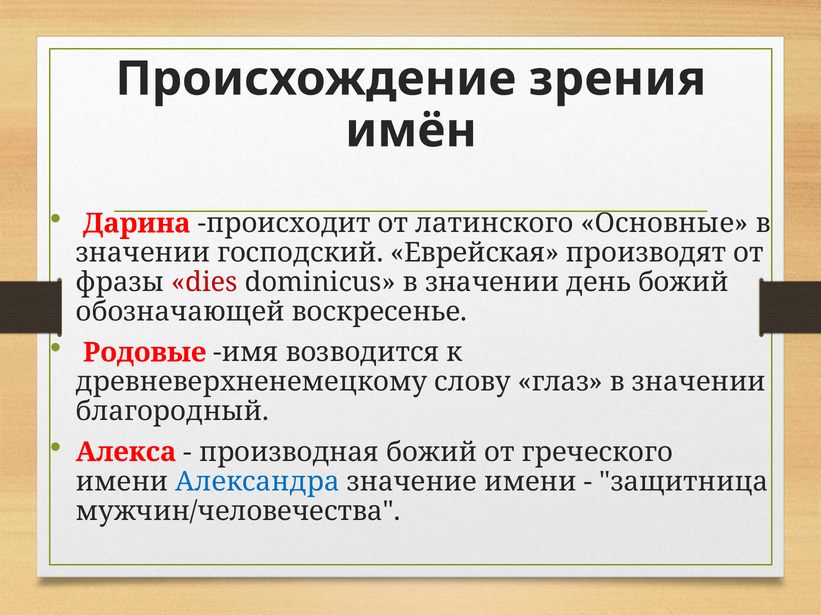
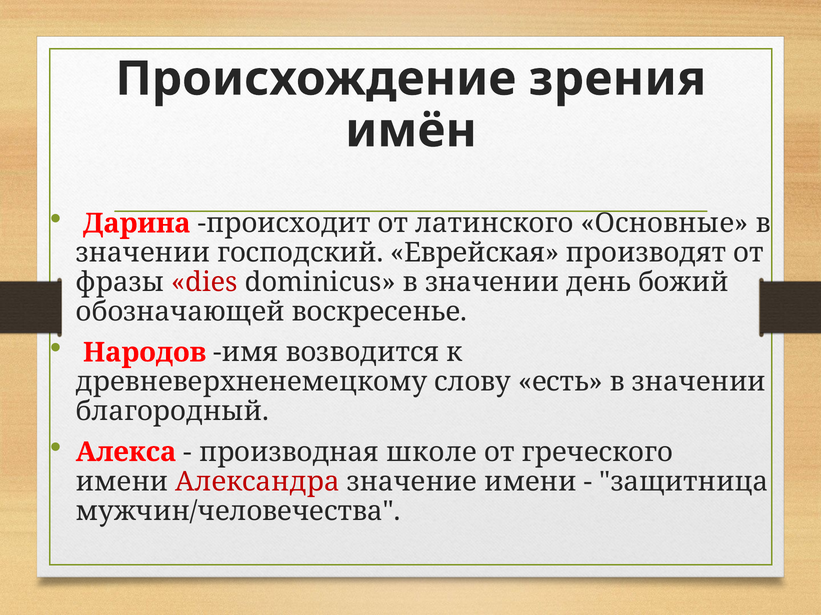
Родовые: Родовые -> Народов
глаз: глаз -> есть
производная божий: божий -> школе
Александра colour: blue -> red
